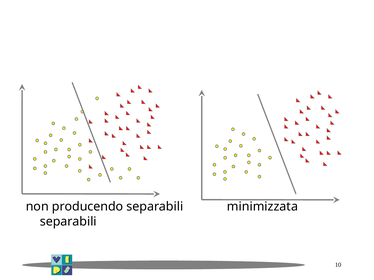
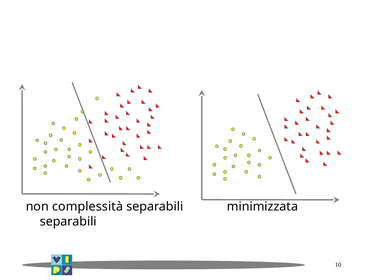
producendo: producendo -> complessità
